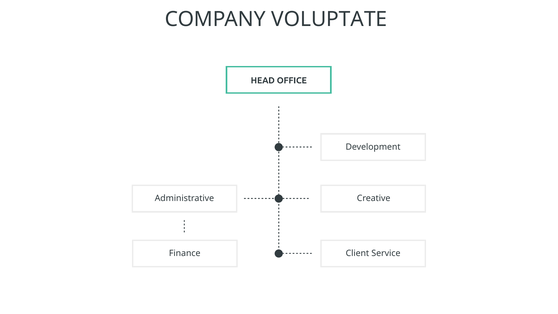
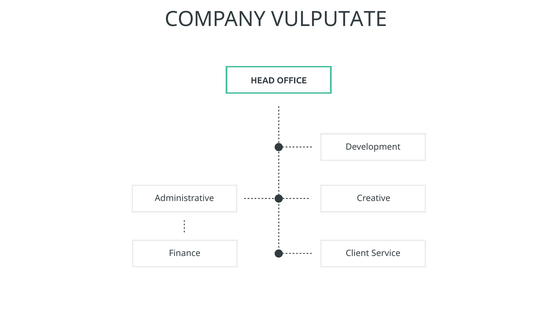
VOLUPTATE: VOLUPTATE -> VULPUTATE
